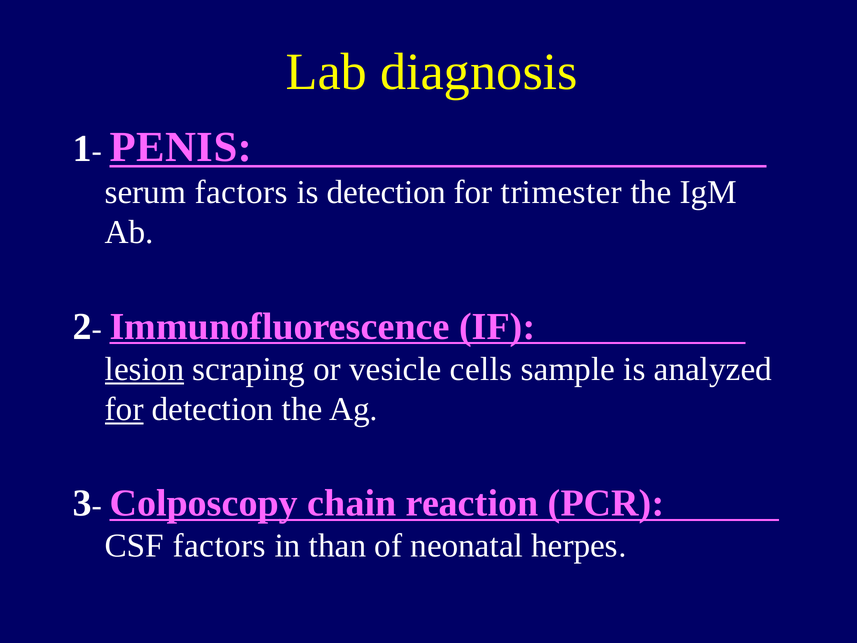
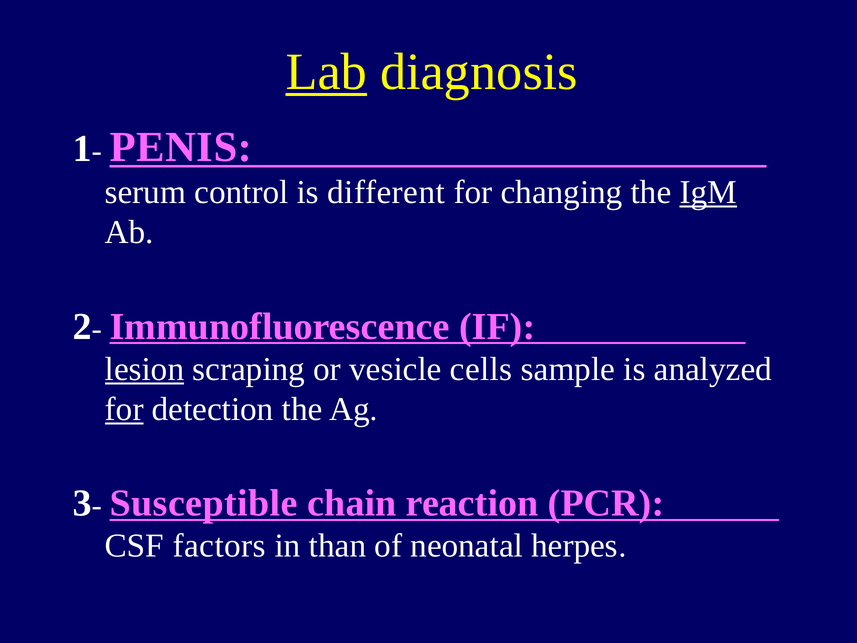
Lab underline: none -> present
serum factors: factors -> control
is detection: detection -> different
trimester: trimester -> changing
IgM underline: none -> present
Colposcopy: Colposcopy -> Susceptible
